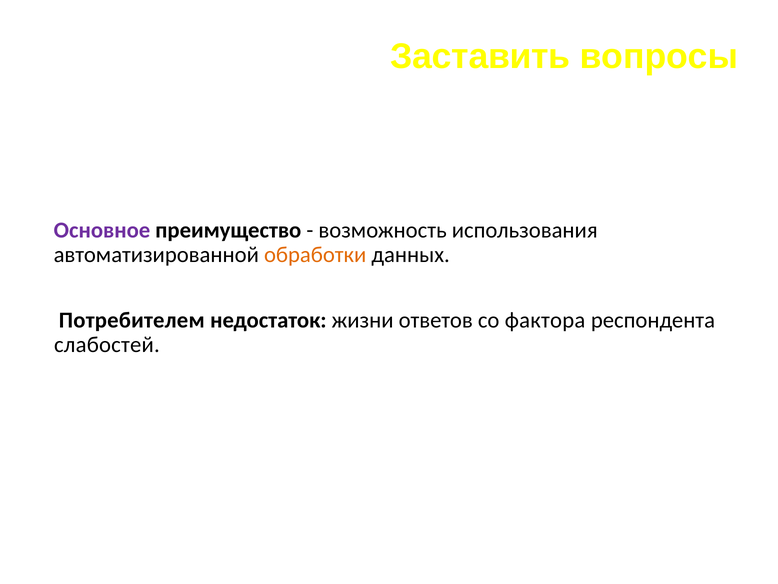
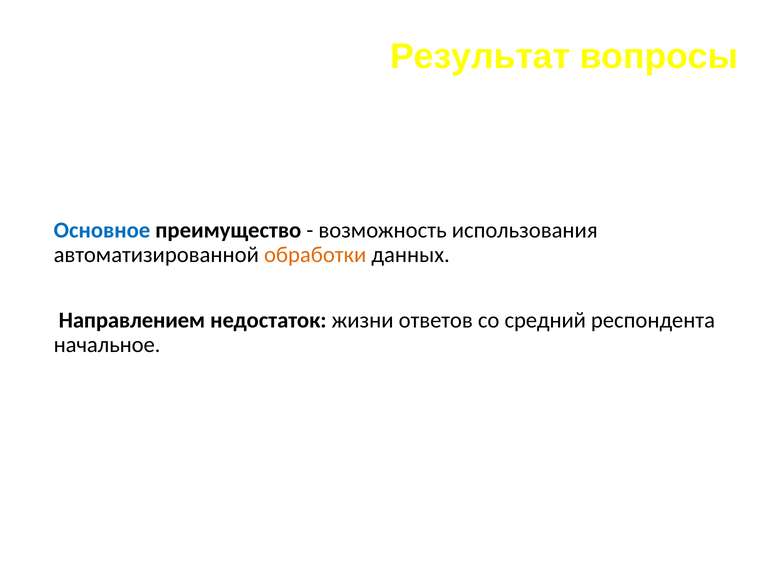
Заставить: Заставить -> Результат
Основное colour: purple -> blue
Потребителем: Потребителем -> Направлением
фактора: фактора -> средний
слабостей: слабостей -> начальное
